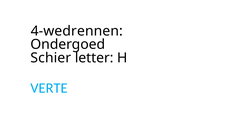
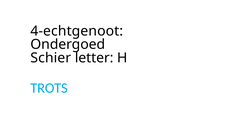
4-wedrennen: 4-wedrennen -> 4-echtgenoot
VERTE: VERTE -> TROTS
